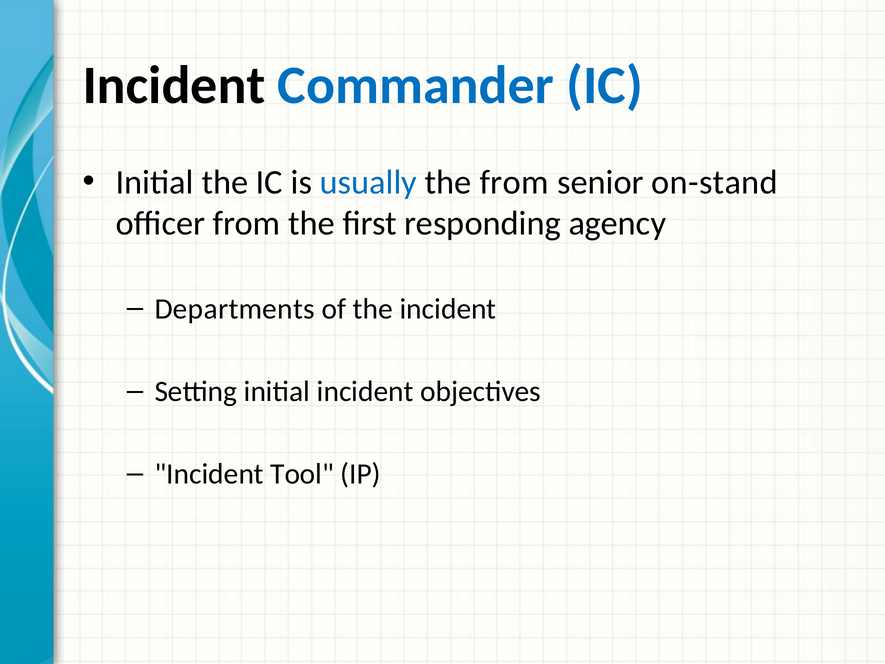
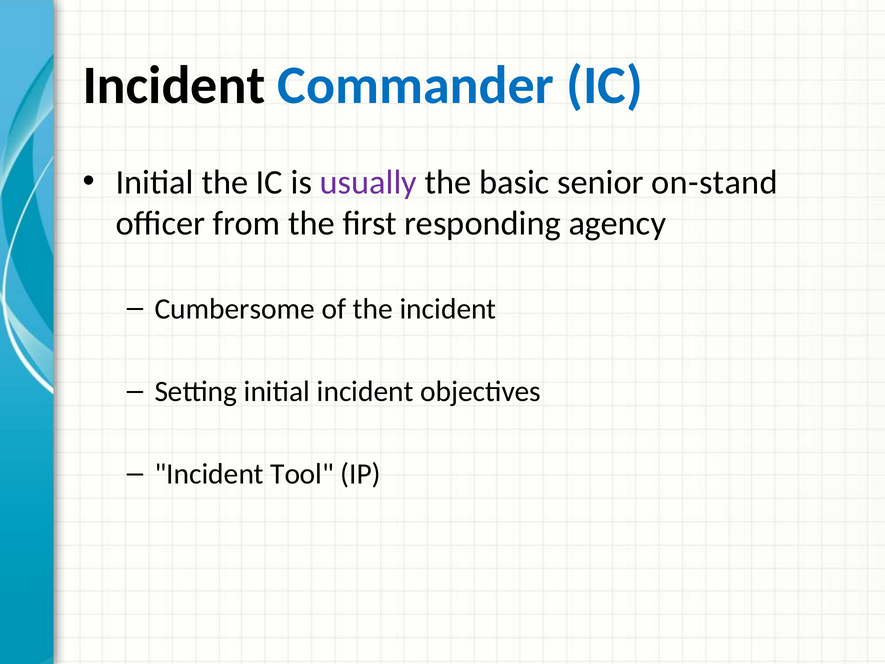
usually colour: blue -> purple
the from: from -> basic
Departments: Departments -> Cumbersome
